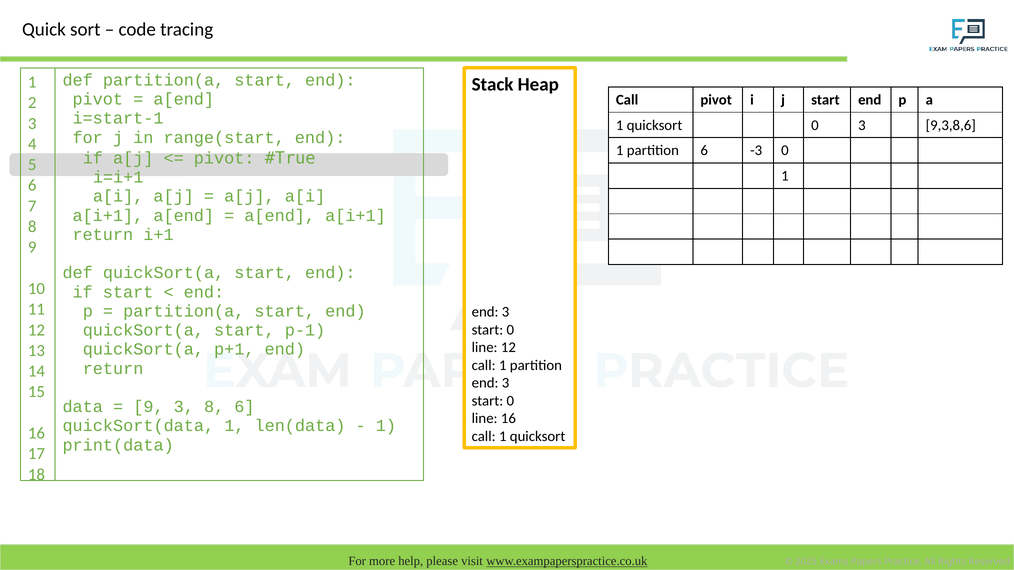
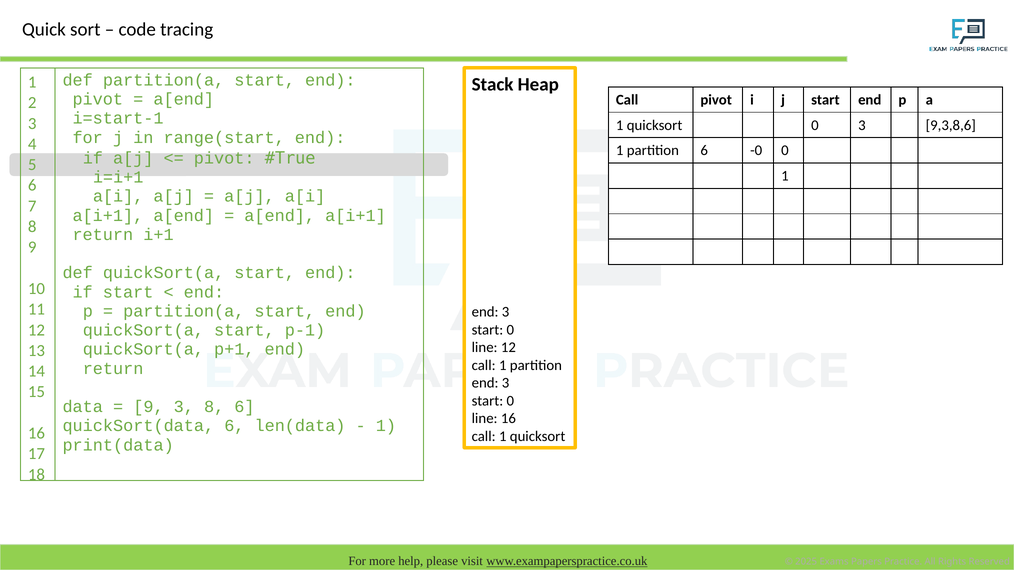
-3: -3 -> -0
quickSort(data 1: 1 -> 6
